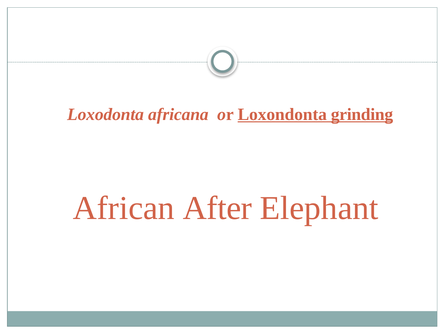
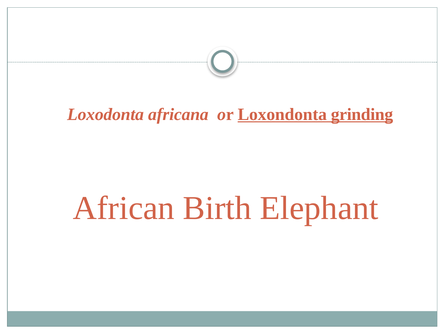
After: After -> Birth
